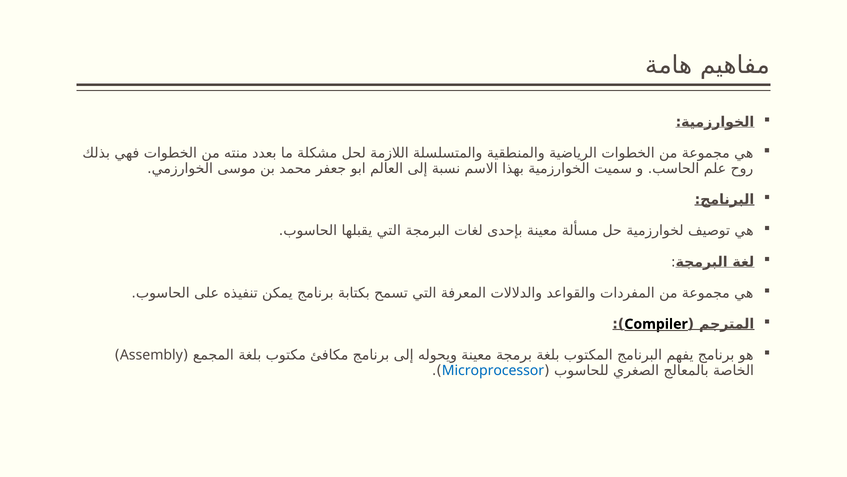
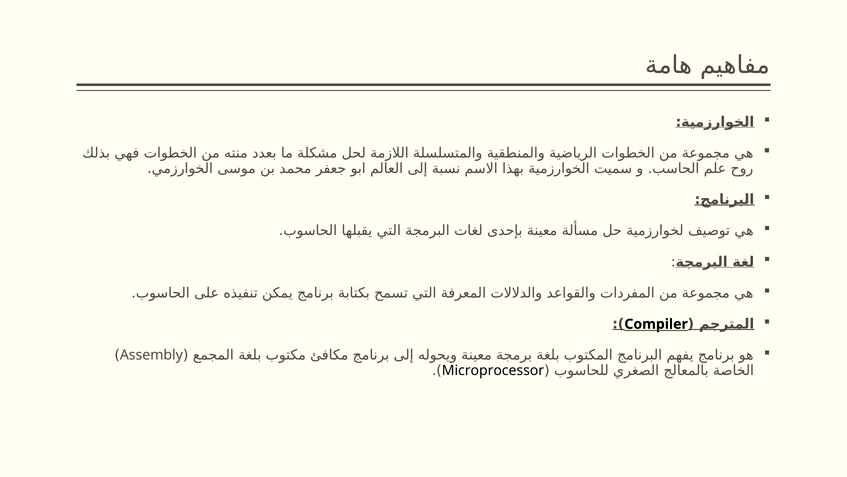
Microprocessor colour: blue -> black
